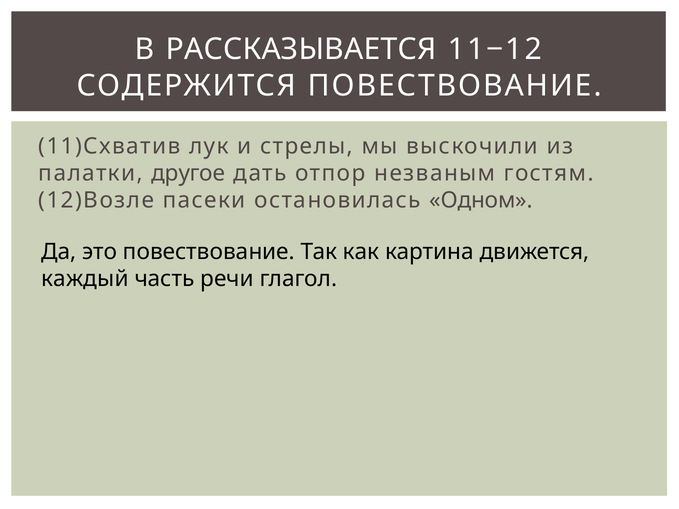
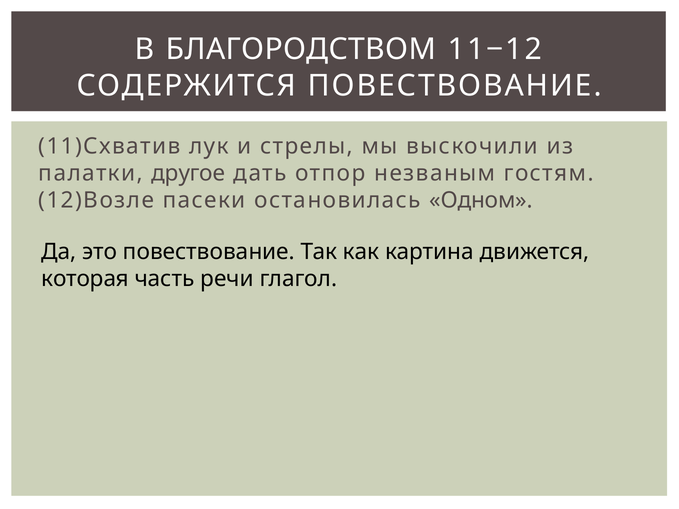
РАССКАЗЫВАЕТСЯ: РАССКАЗЫВАЕТСЯ -> БЛАГОРОДСТВОМ
каждый: каждый -> которая
